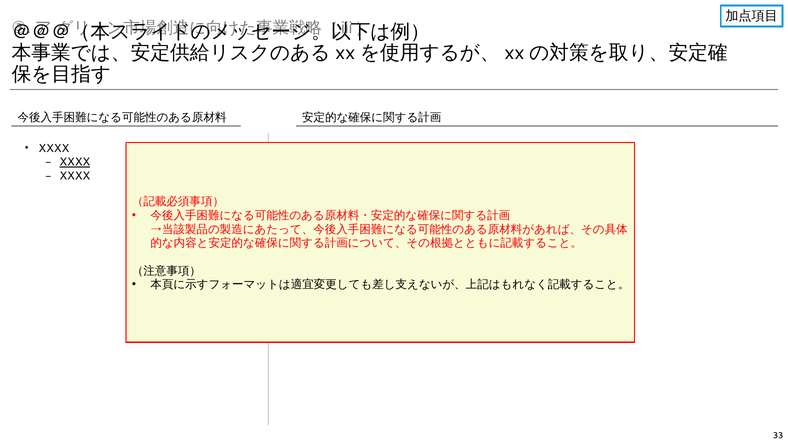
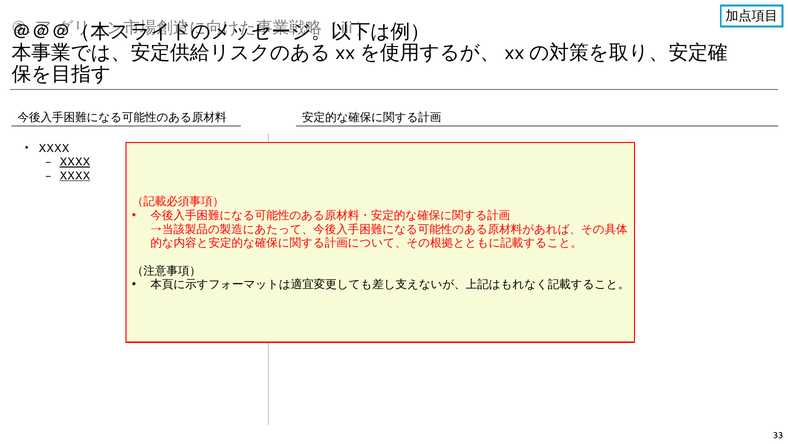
XXXX at (75, 176) underline: none -> present
